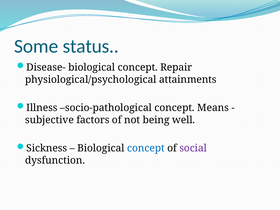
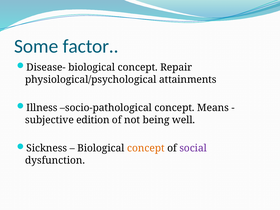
status: status -> factor
factors: factors -> edition
concept at (146, 148) colour: blue -> orange
